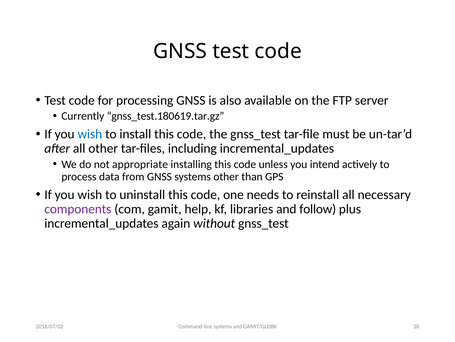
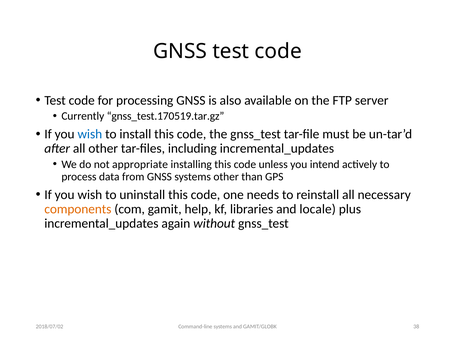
gnss_test.180619.tar.gz: gnss_test.180619.tar.gz -> gnss_test.170519.tar.gz
components colour: purple -> orange
follow: follow -> locale
